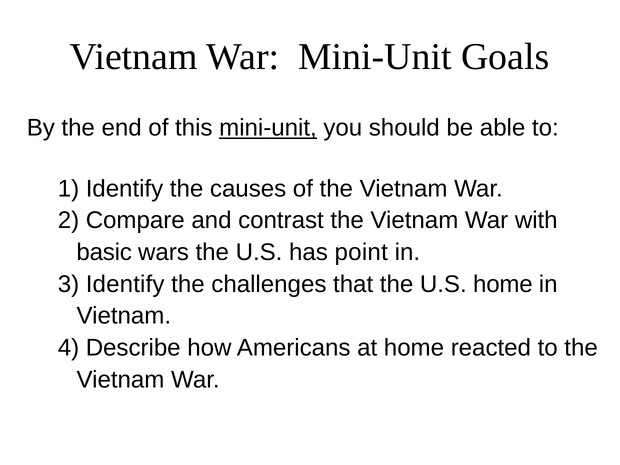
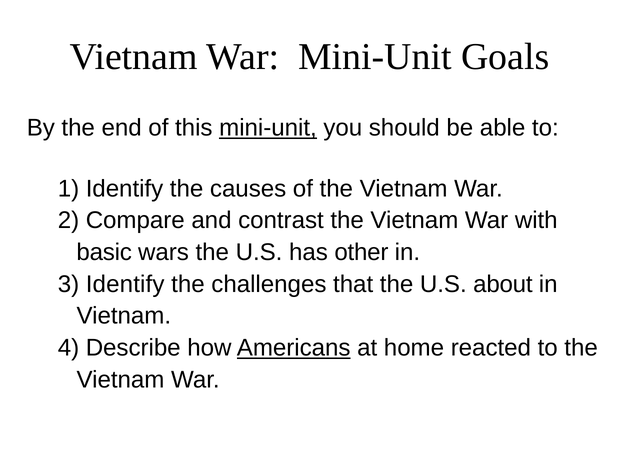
point: point -> other
U.S home: home -> about
Americans underline: none -> present
